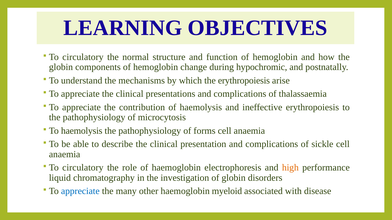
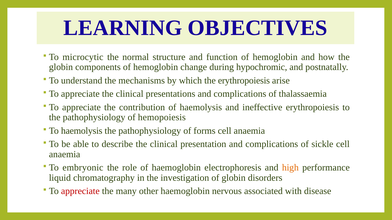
circulatory at (83, 57): circulatory -> microcytic
microcytosis: microcytosis -> hemopoiesis
circulatory at (83, 168): circulatory -> embryonic
appreciate at (80, 192) colour: blue -> red
myeloid: myeloid -> nervous
